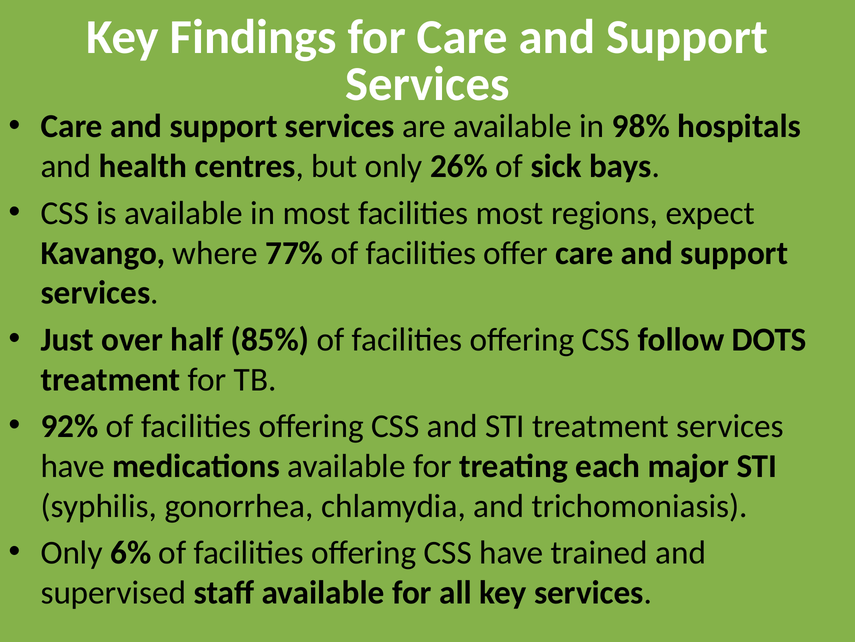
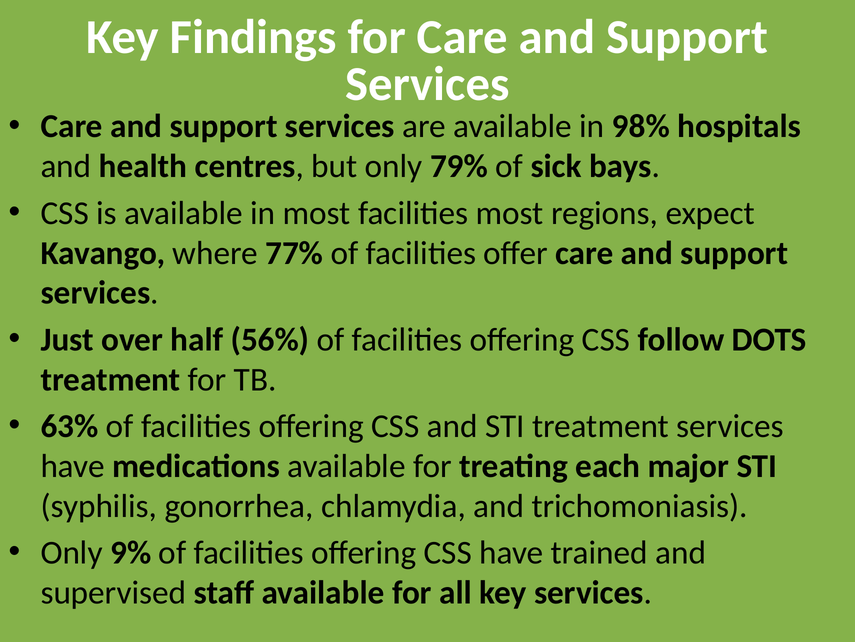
26%: 26% -> 79%
85%: 85% -> 56%
92%: 92% -> 63%
6%: 6% -> 9%
